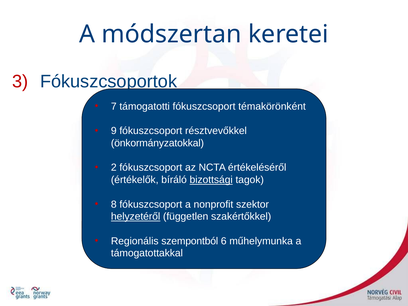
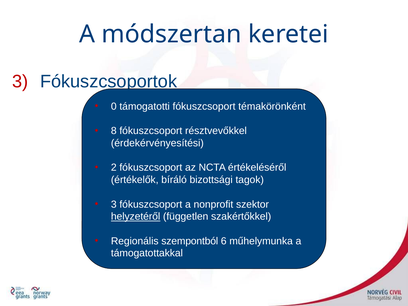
7: 7 -> 0
9: 9 -> 8
önkormányzatokkal: önkormányzatokkal -> érdekérvényesítési
bizottsági underline: present -> none
8 at (114, 204): 8 -> 3
